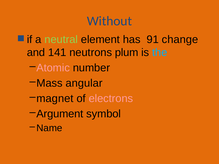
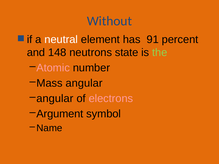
neutral colour: light green -> white
change: change -> percent
141: 141 -> 148
plum: plum -> state
the colour: light blue -> light green
magnet at (55, 99): magnet -> angular
